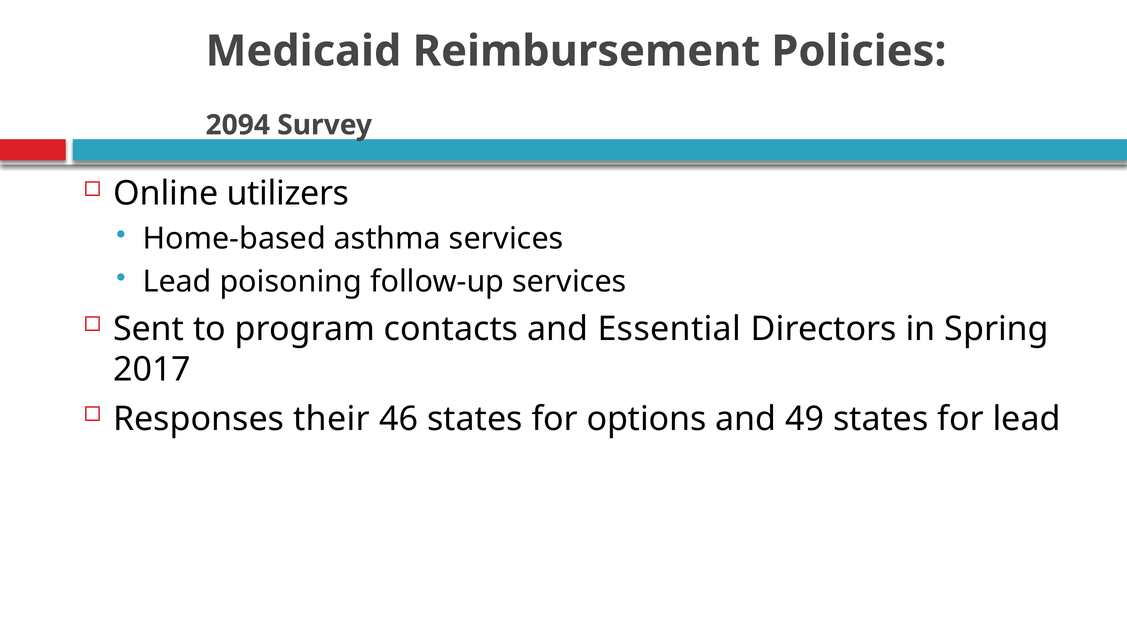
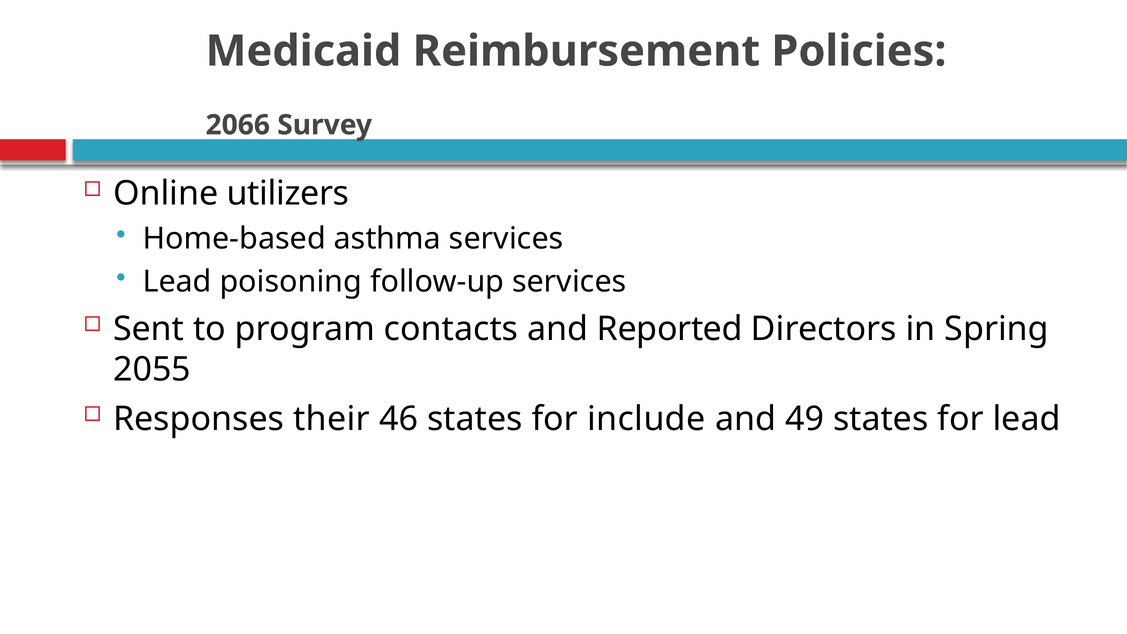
2094: 2094 -> 2066
Essential: Essential -> Reported
2017: 2017 -> 2055
options: options -> include
